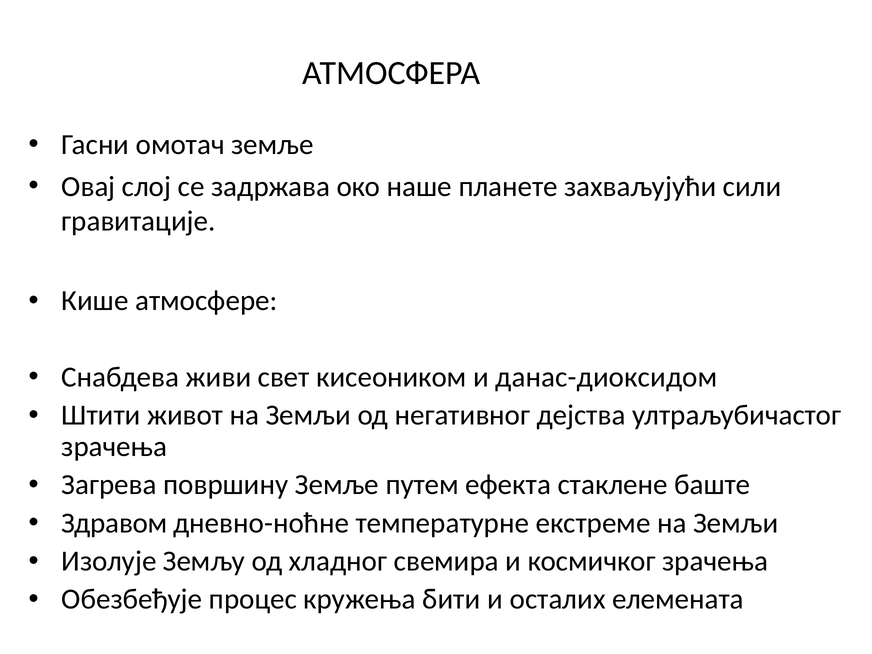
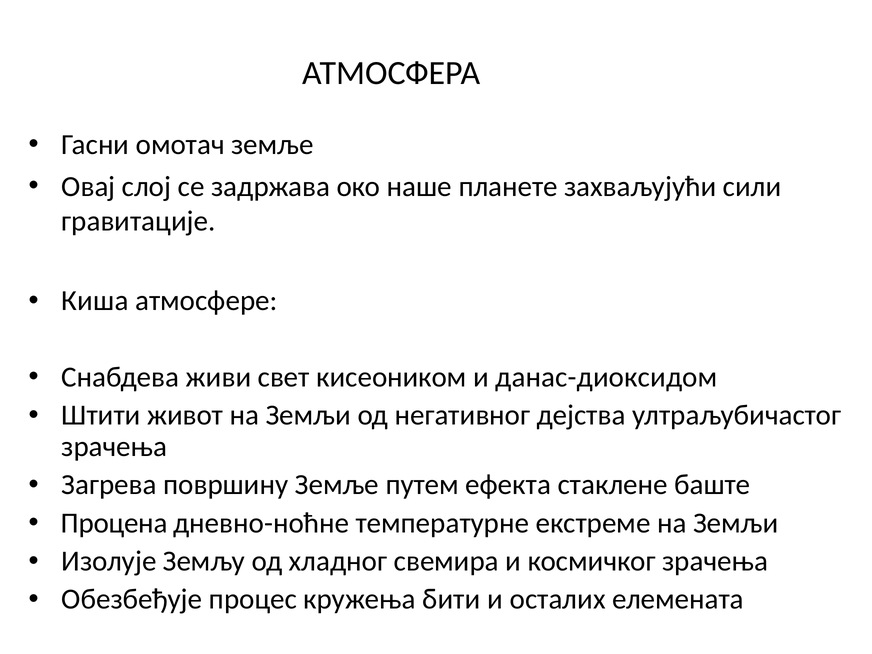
Кише: Кише -> Киша
Здравом: Здравом -> Процена
